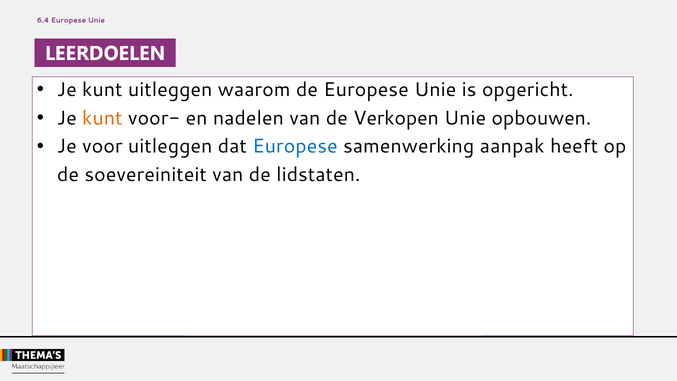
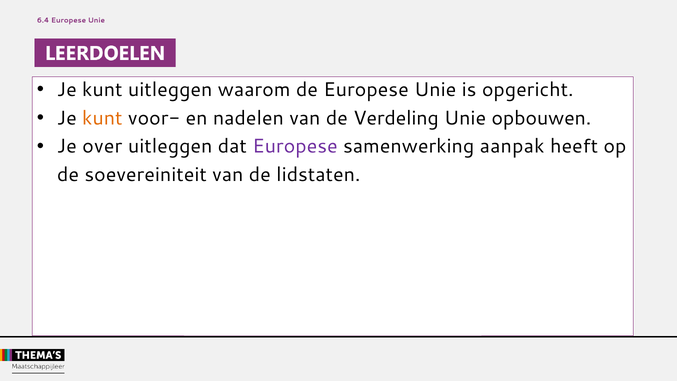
Verkopen: Verkopen -> Verdeling
voor: voor -> over
Europese at (295, 146) colour: blue -> purple
